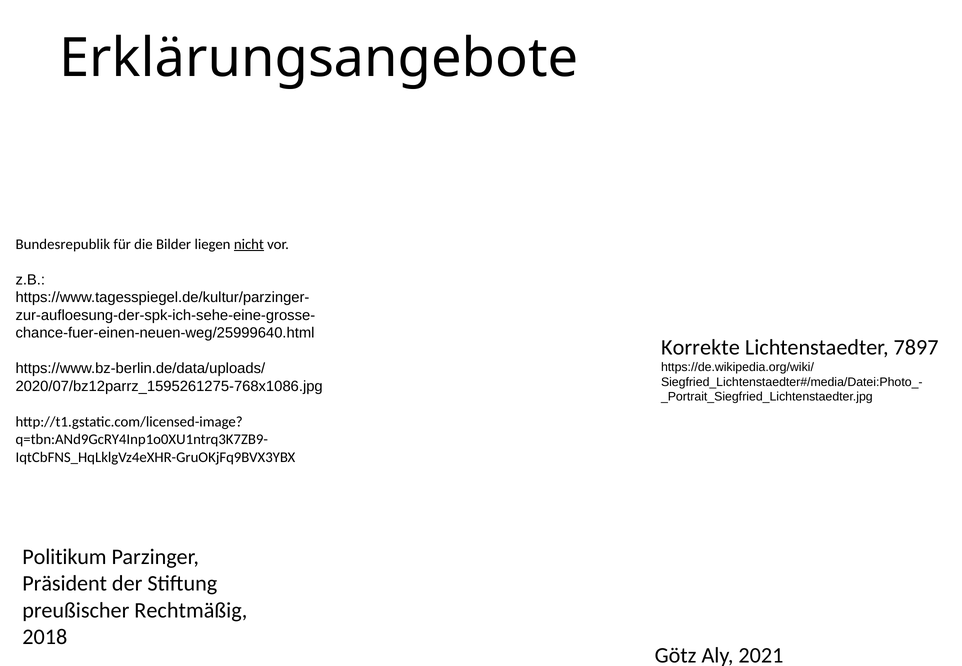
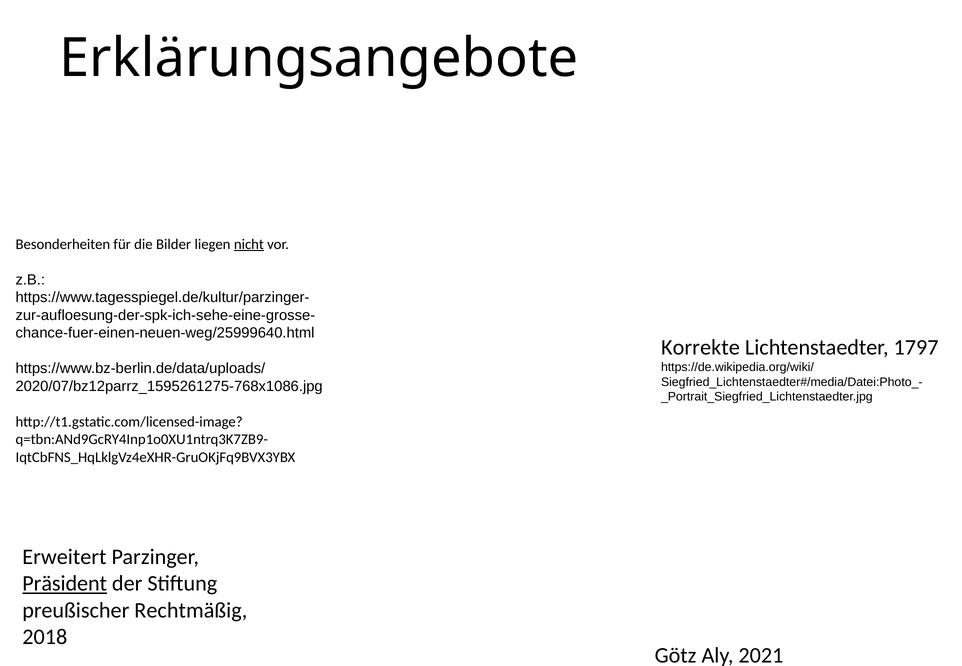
Bundesrepublik: Bundesrepublik -> Besonderheiten
7897: 7897 -> 1797
Politikum: Politikum -> Erweitert
Präsident underline: none -> present
